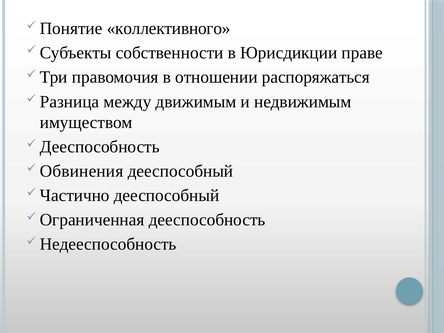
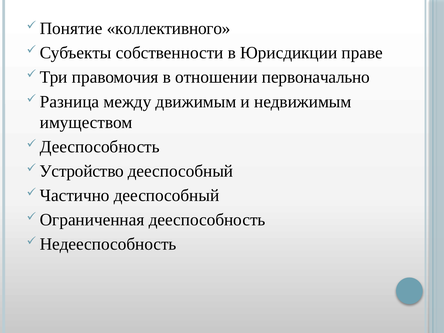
распоряжаться: распоряжаться -> первоначально
Обвинения: Обвинения -> Устройство
